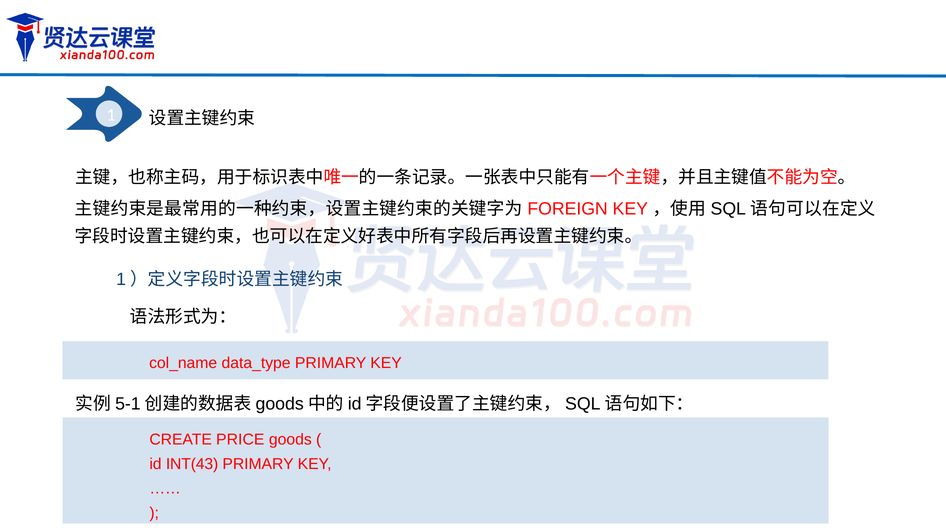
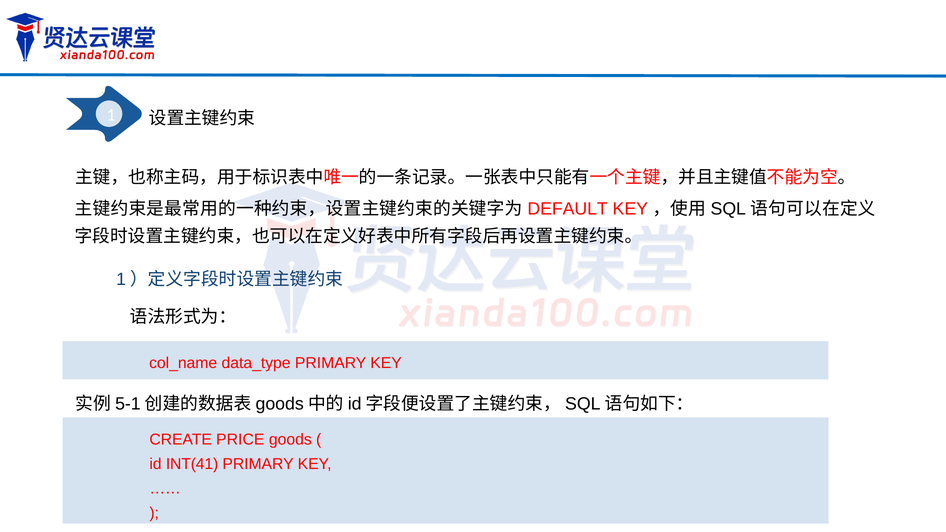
FOREIGN: FOREIGN -> DEFAULT
INT(43: INT(43 -> INT(41
